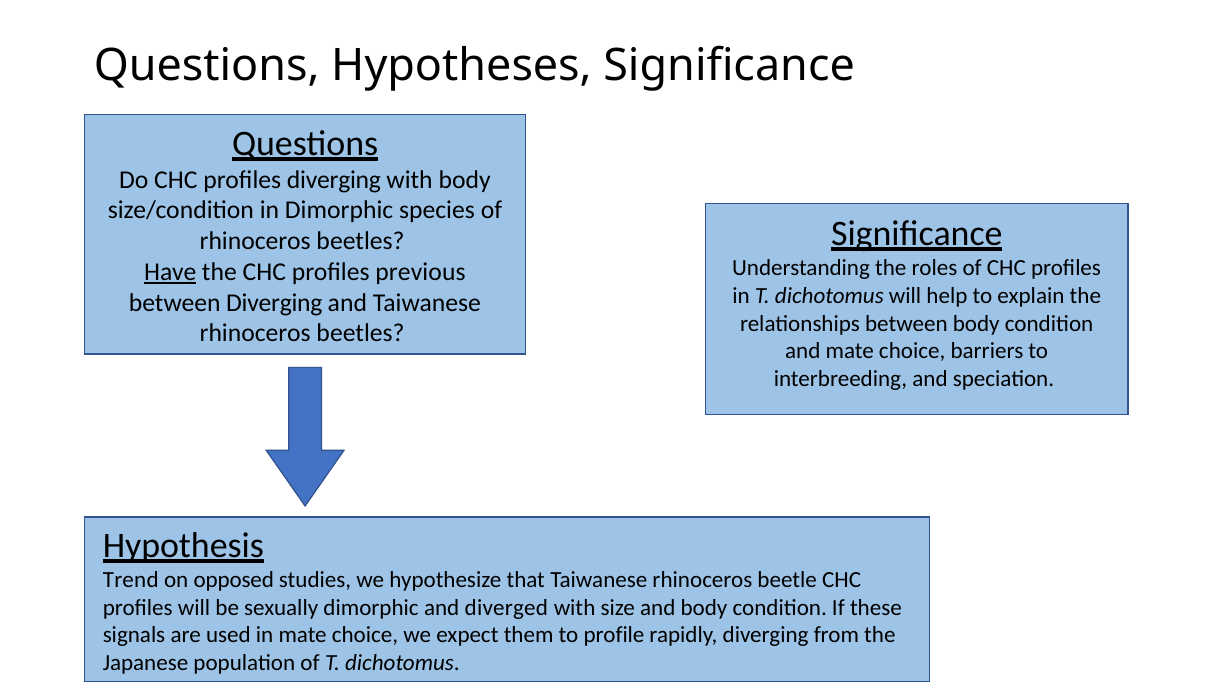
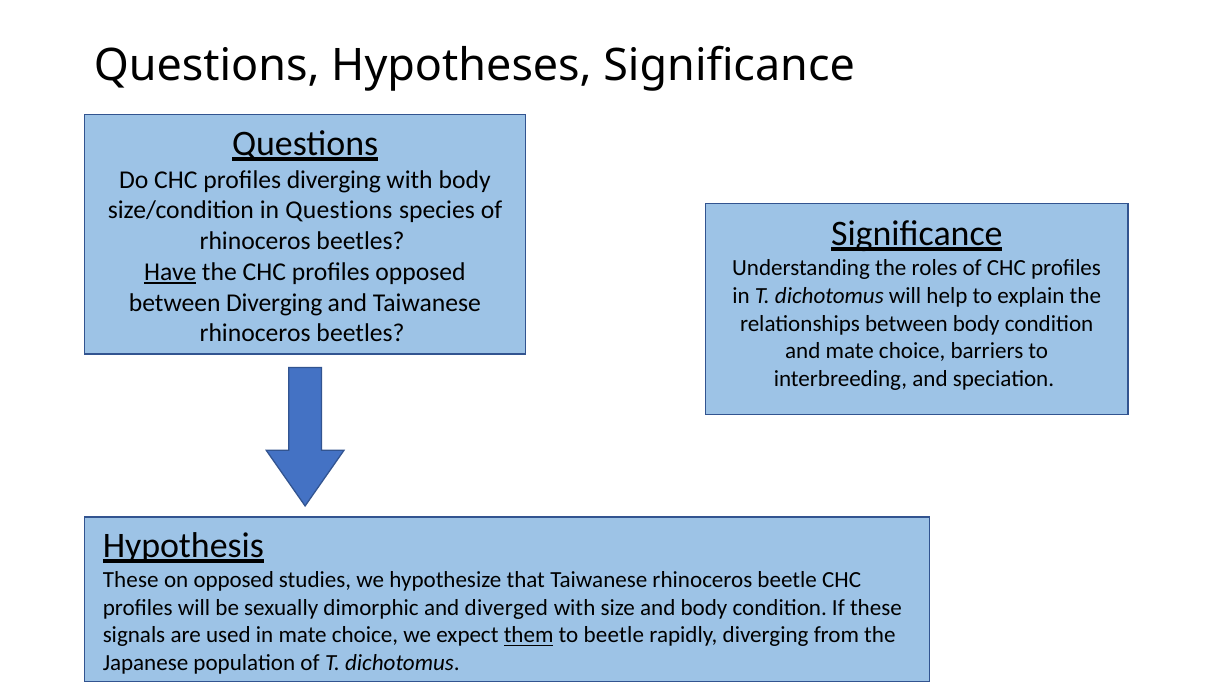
in Dimorphic: Dimorphic -> Questions
profiles previous: previous -> opposed
Trend at (131, 580): Trend -> These
them underline: none -> present
to profile: profile -> beetle
